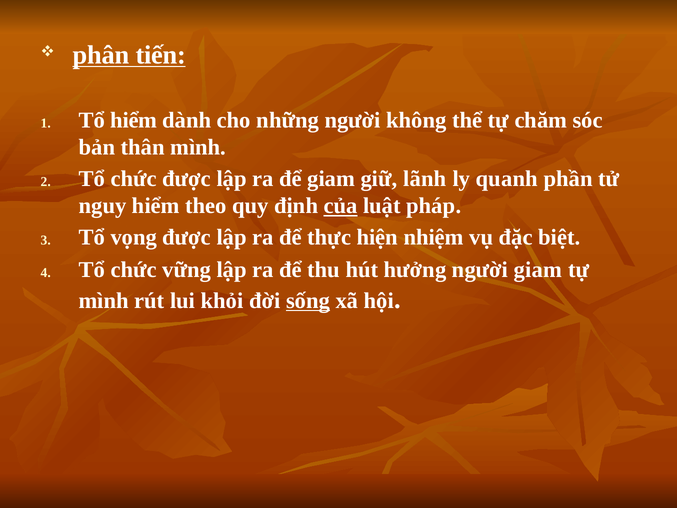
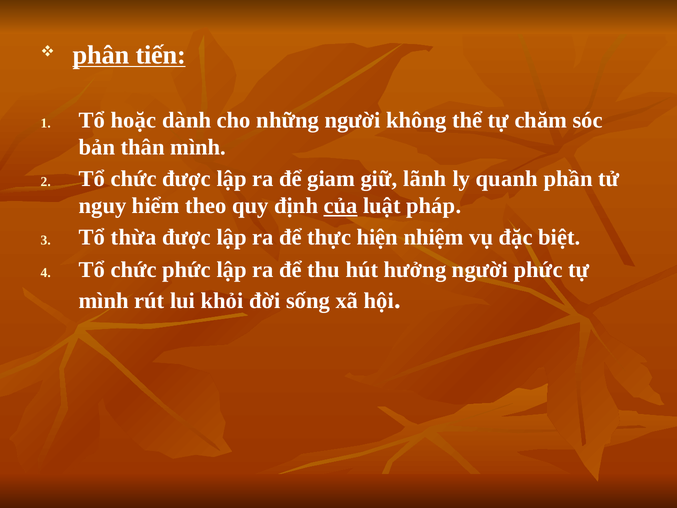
Tổ hiểm: hiểm -> hoặc
vọng: vọng -> thừa
chức vững: vững -> phức
người giam: giam -> phức
sống underline: present -> none
